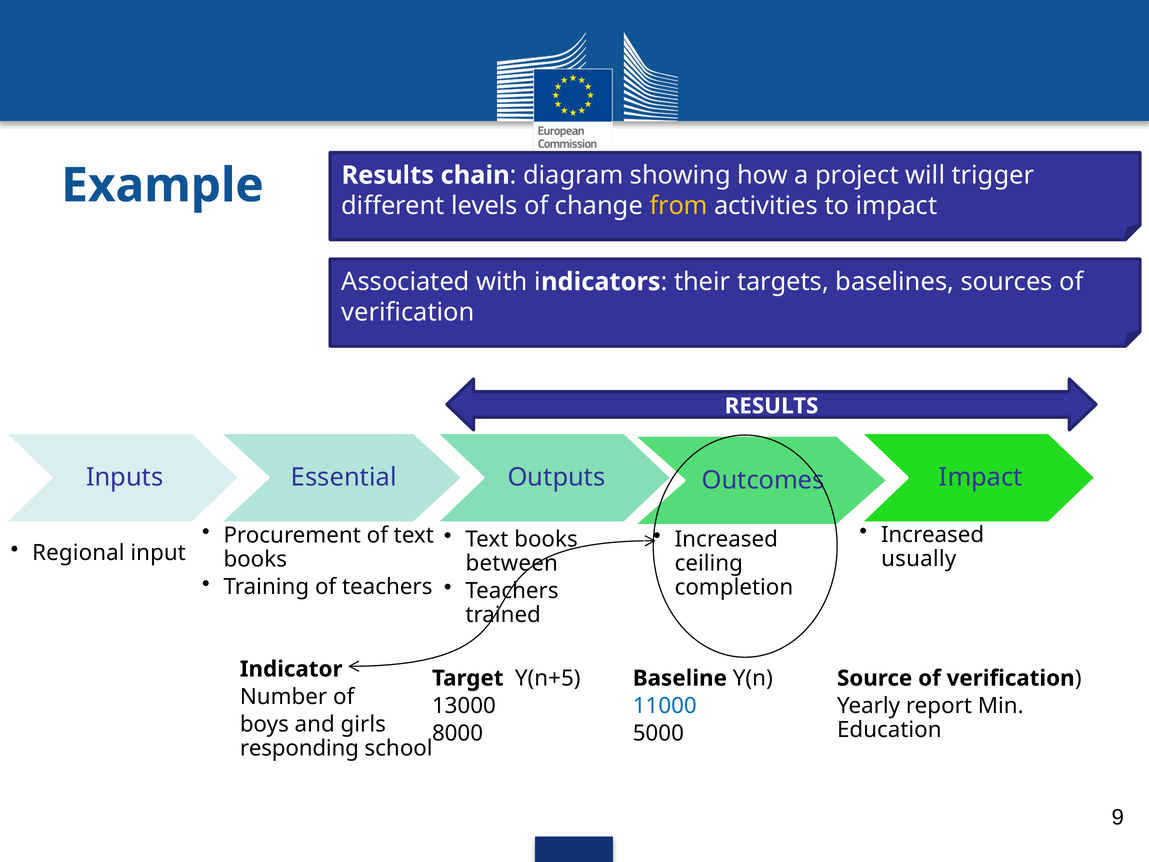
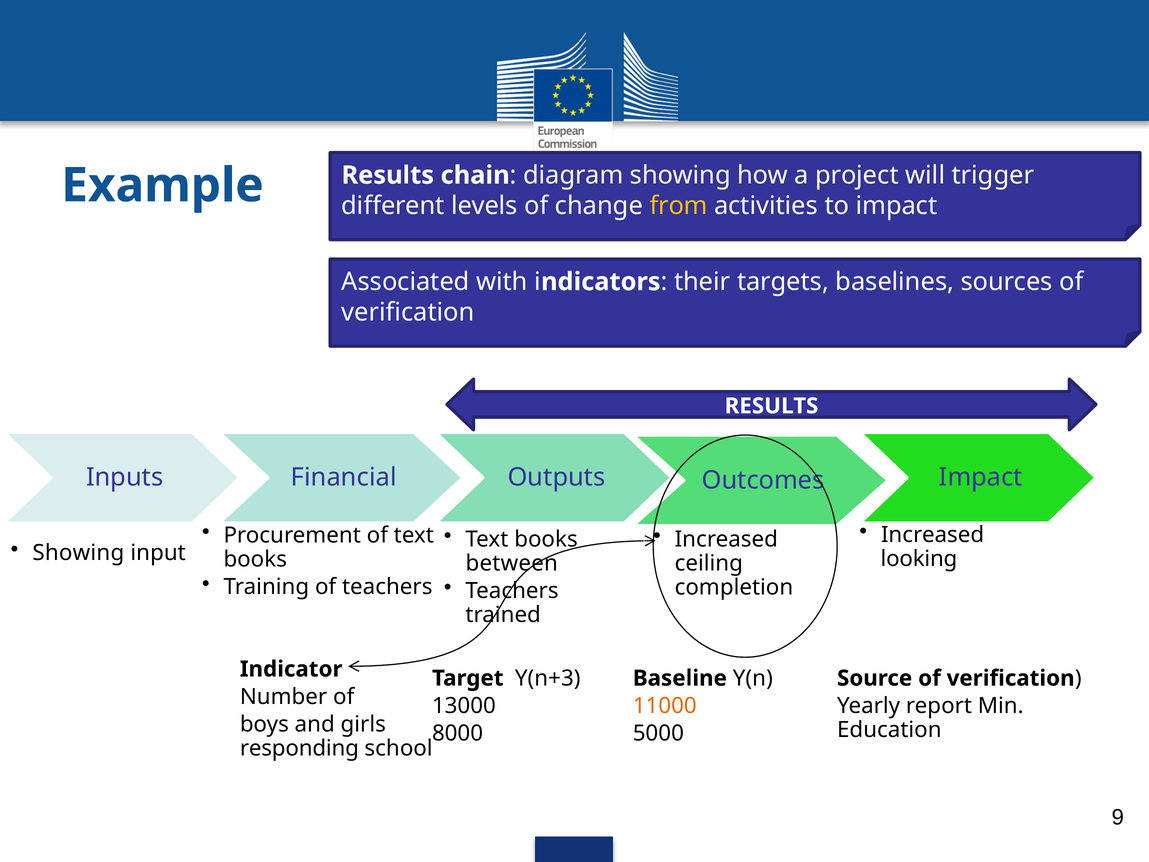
Essential: Essential -> Financial
Regional at (78, 553): Regional -> Showing
usually: usually -> looking
Y(n+5: Y(n+5 -> Y(n+3
11000 colour: blue -> orange
